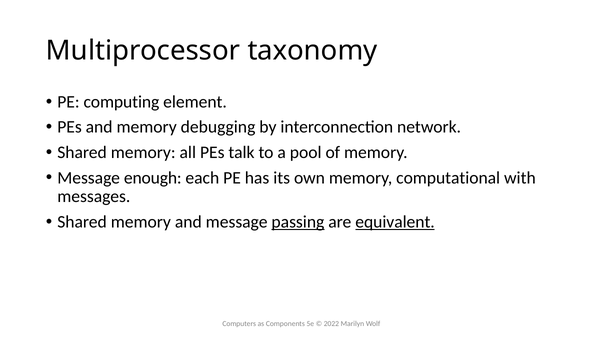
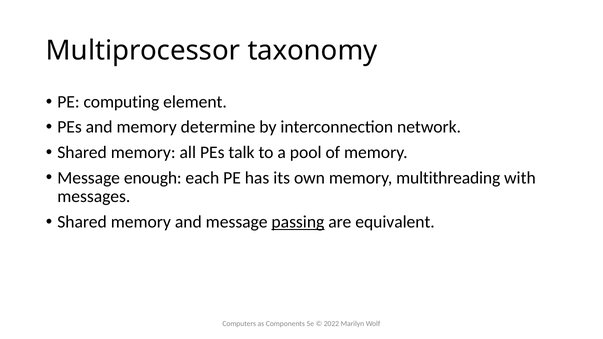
debugging: debugging -> determine
computational: computational -> multithreading
equivalent underline: present -> none
